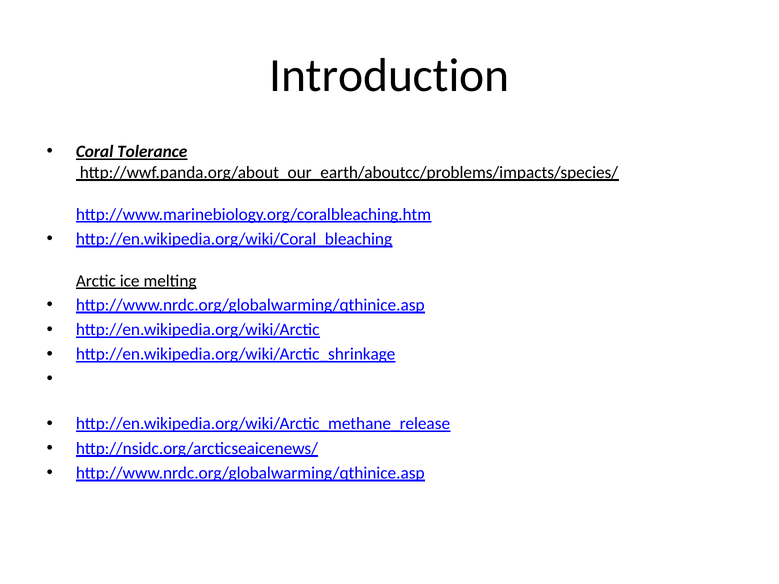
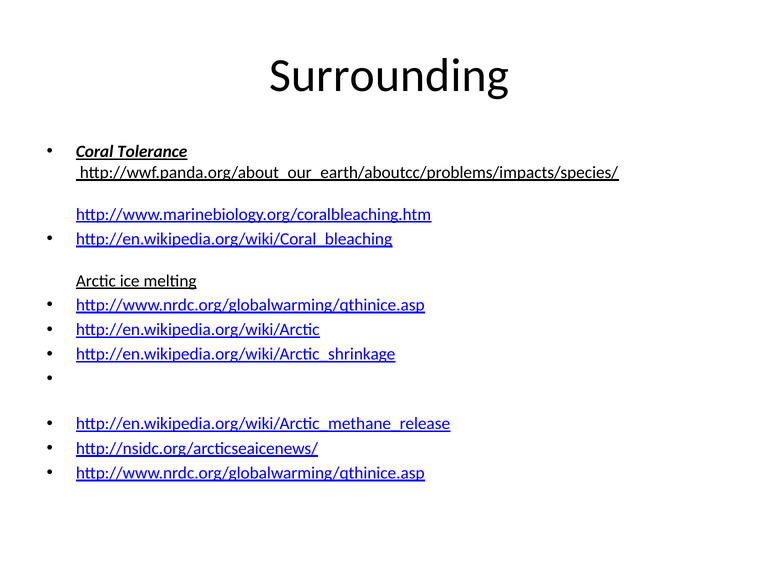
Introduction: Introduction -> Surrounding
